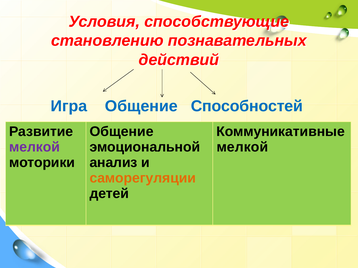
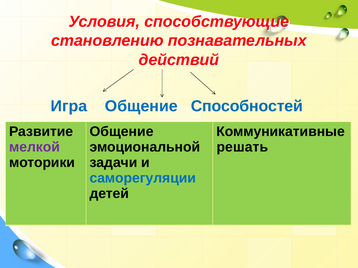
мелкой at (242, 147): мелкой -> решать
анализ: анализ -> задачи
саморегуляции colour: orange -> blue
